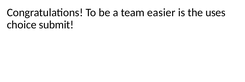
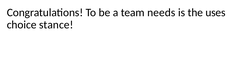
easier: easier -> needs
submit: submit -> stance
